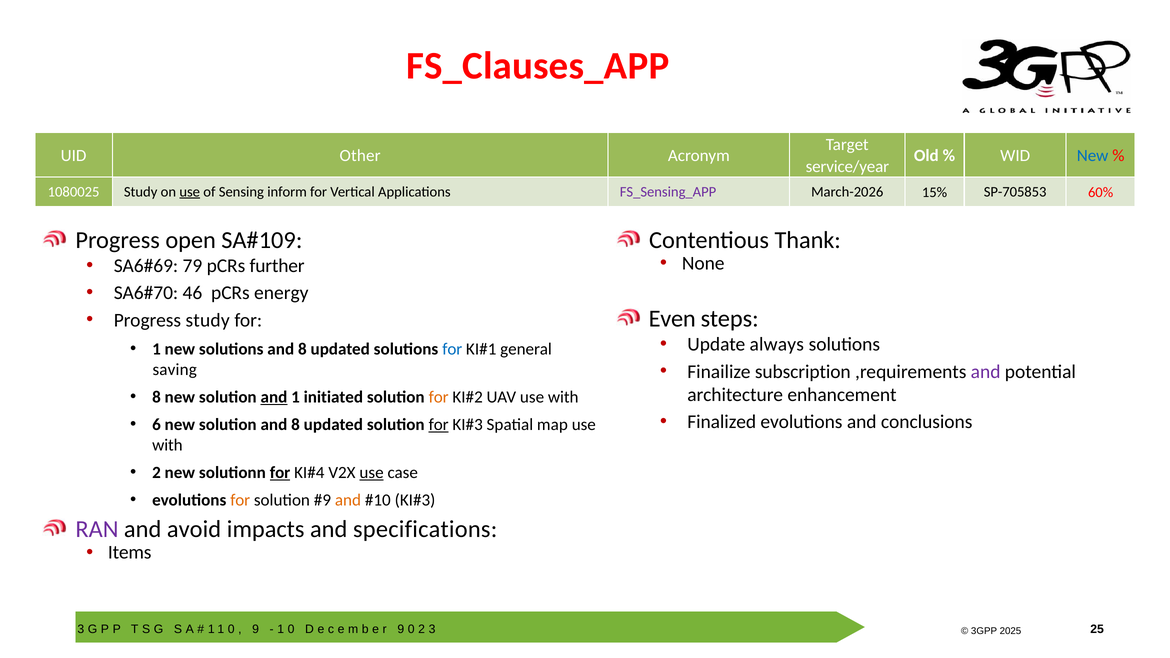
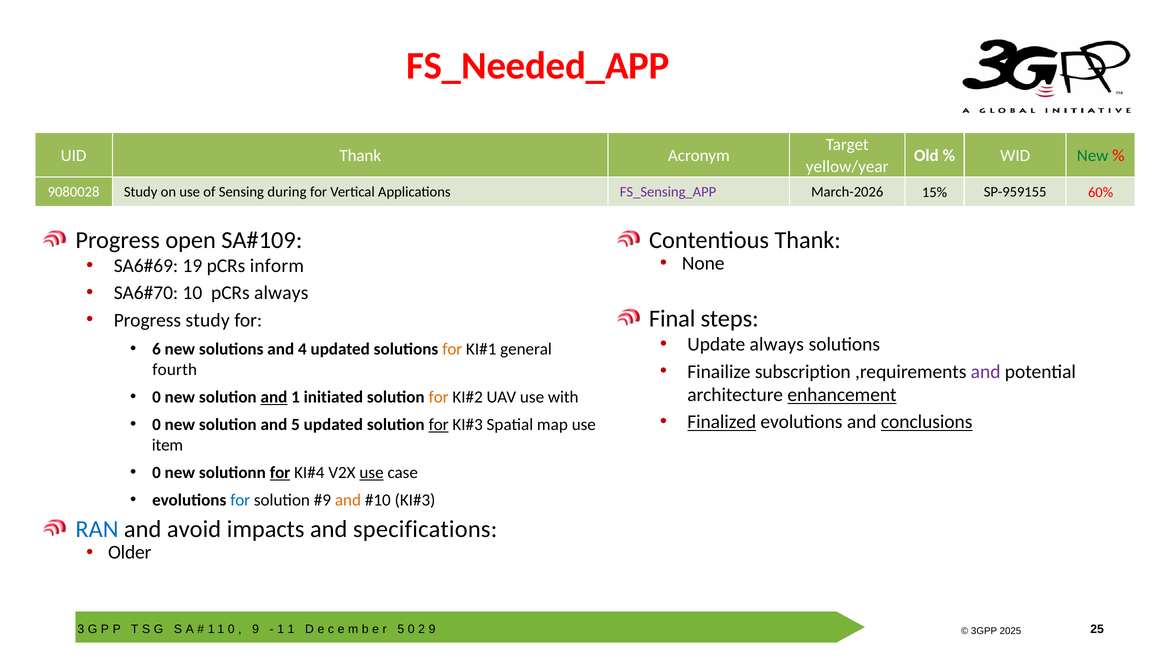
FS_Clauses_APP: FS_Clauses_APP -> FS_Needed_APP
UID Other: Other -> Thank
New at (1093, 156) colour: blue -> green
service/year: service/year -> yellow/year
1080025: 1080025 -> 9080028
use at (190, 192) underline: present -> none
inform: inform -> during
SP-705853: SP-705853 -> SP-959155
79: 79 -> 19
further: further -> inform
46: 46 -> 10
pCRs energy: energy -> always
Even: Even -> Final
1 at (156, 349): 1 -> 6
solutions and 8: 8 -> 4
for at (452, 349) colour: blue -> orange
saving: saving -> fourth
enhancement underline: none -> present
8 at (156, 397): 8 -> 0
Finalized underline: none -> present
conclusions underline: none -> present
6 at (156, 425): 6 -> 0
solution and 8: 8 -> 5
with at (167, 445): with -> item
2 at (156, 473): 2 -> 0
for at (240, 500) colour: orange -> blue
RAN colour: purple -> blue
Items: Items -> Older
1 0: 0 -> 1
9 at (401, 629): 9 -> 5
2 3: 3 -> 9
